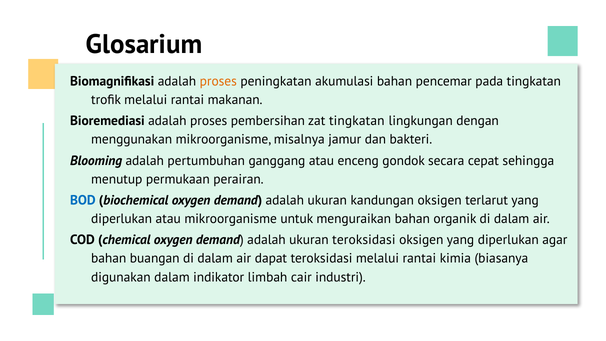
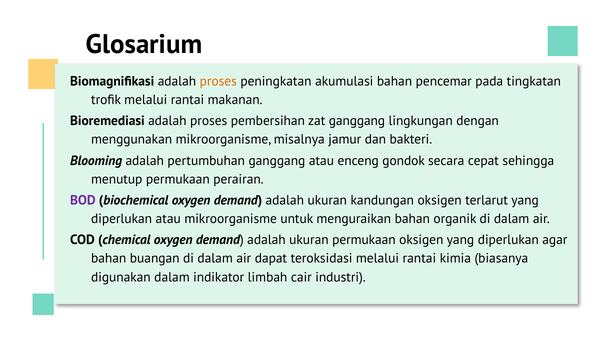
zat tingkatan: tingkatan -> ganggang
BOD colour: blue -> purple
ukuran teroksidasi: teroksidasi -> permukaan
